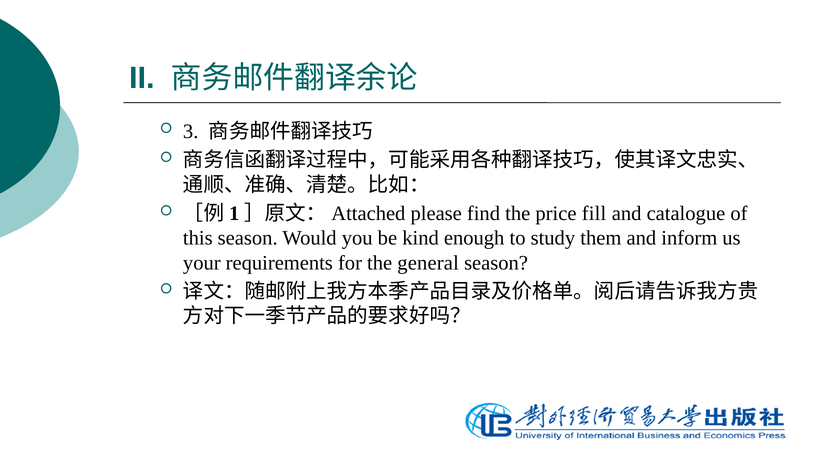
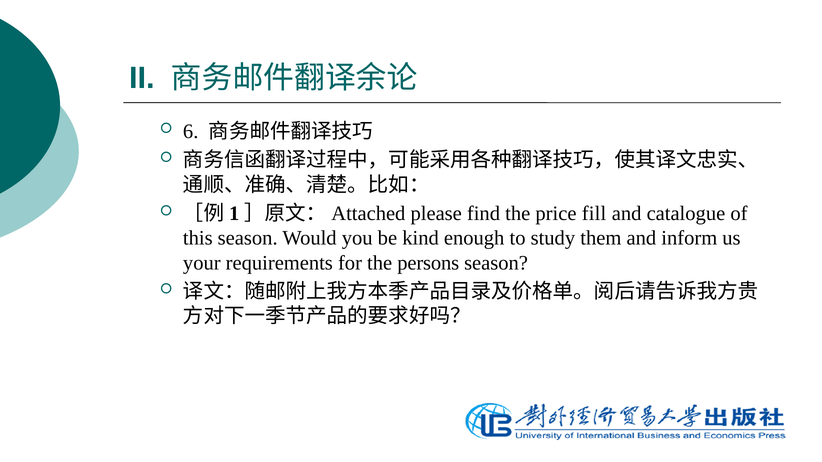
3: 3 -> 6
general: general -> persons
